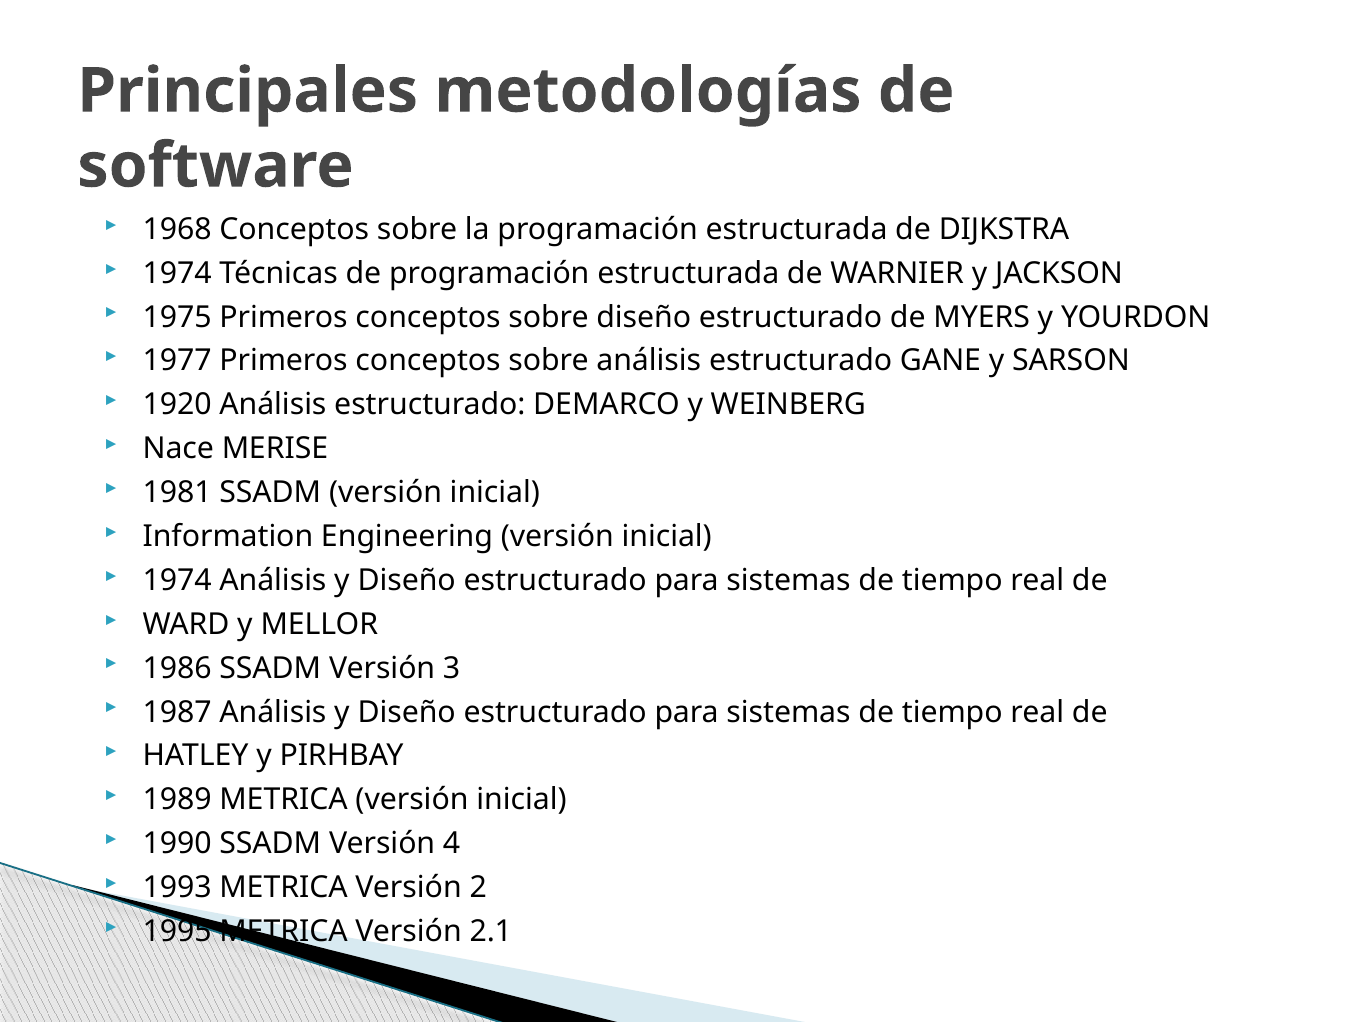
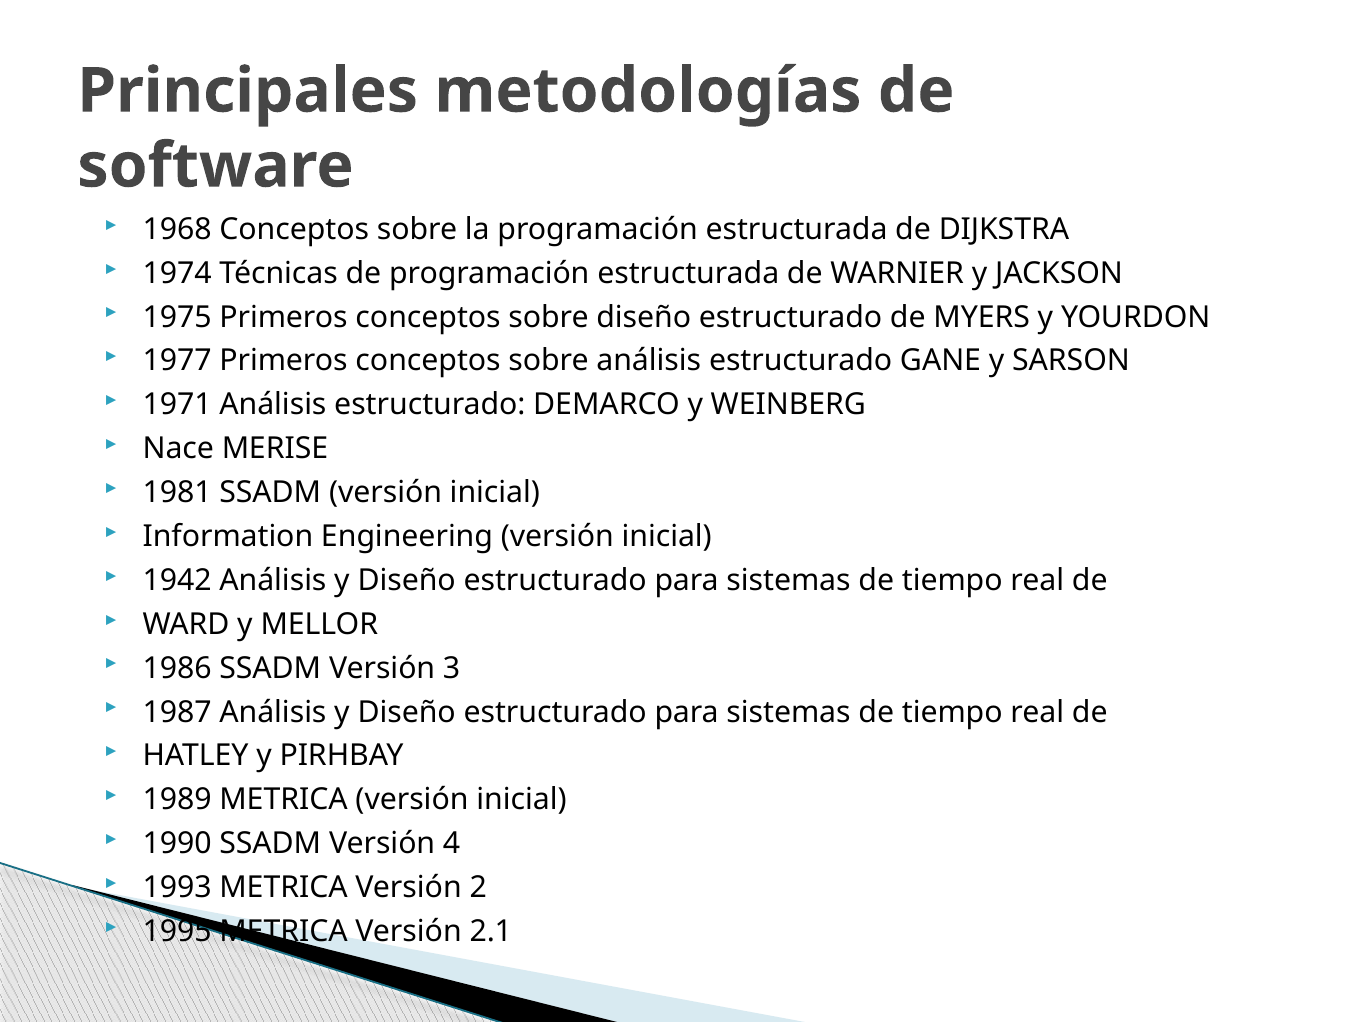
1920: 1920 -> 1971
1974 at (177, 581): 1974 -> 1942
